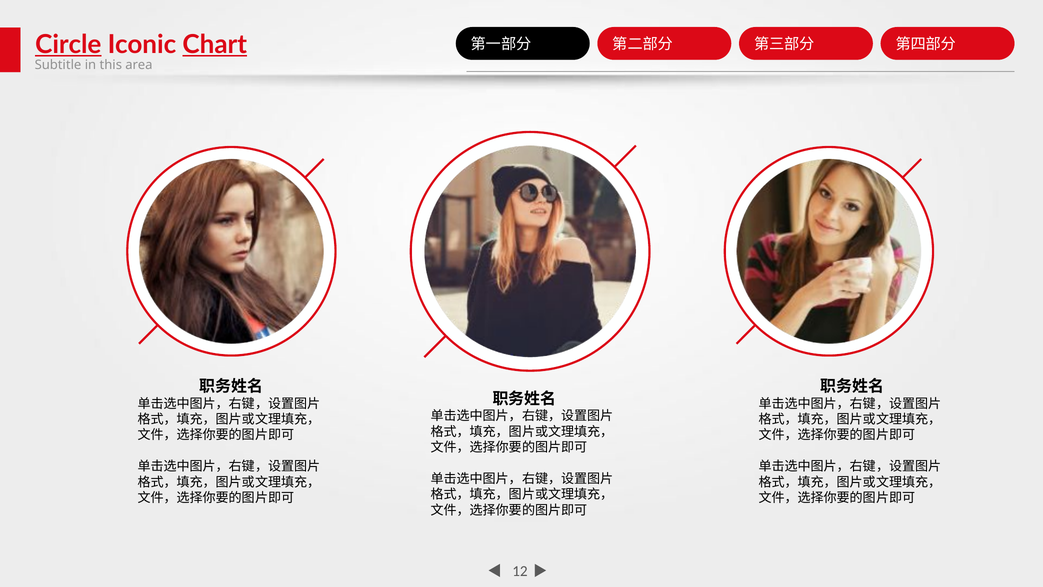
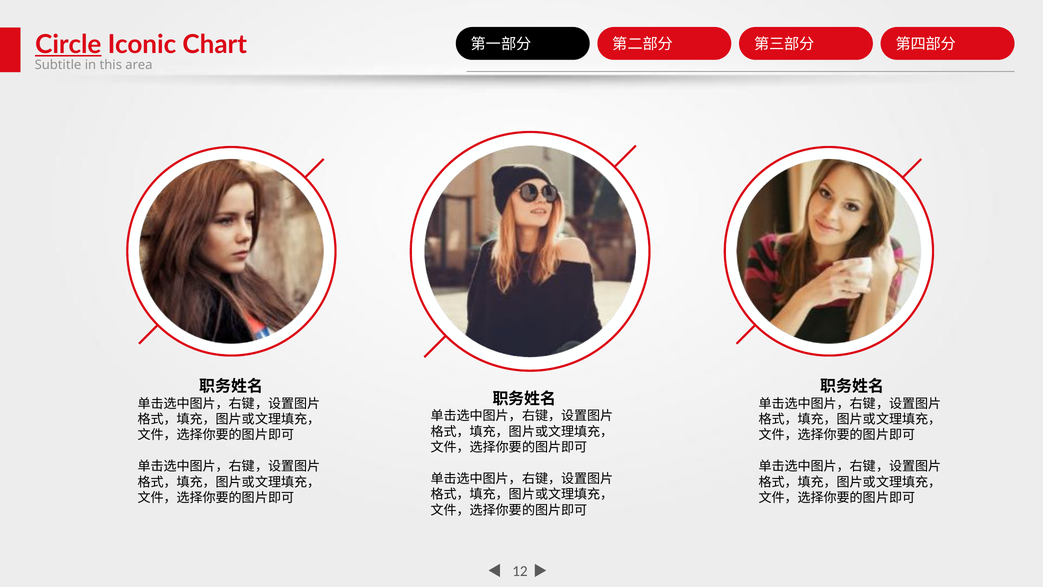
Chart underline: present -> none
